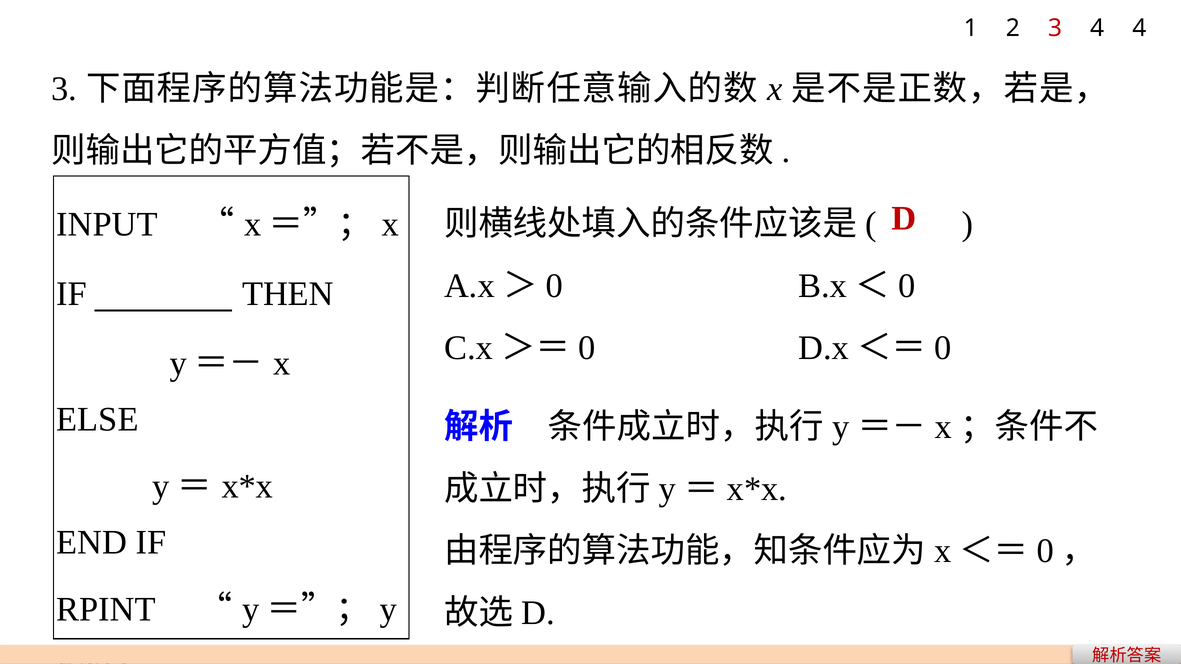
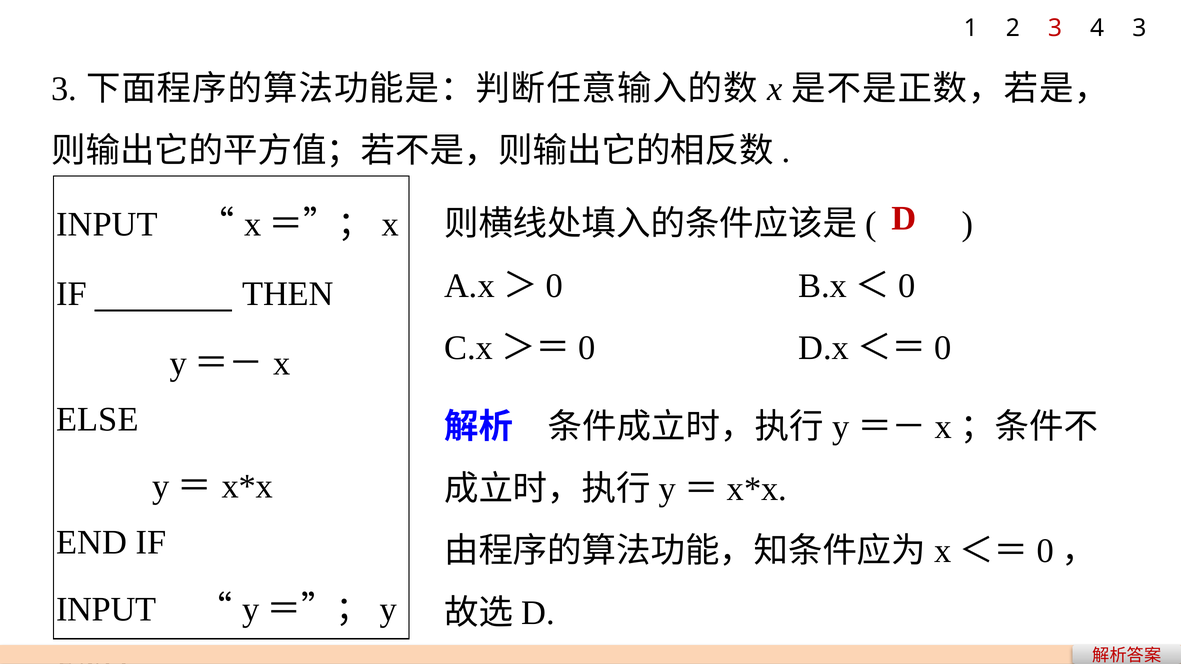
4 4: 4 -> 3
RPINT at (106, 610): RPINT -> INPUT
